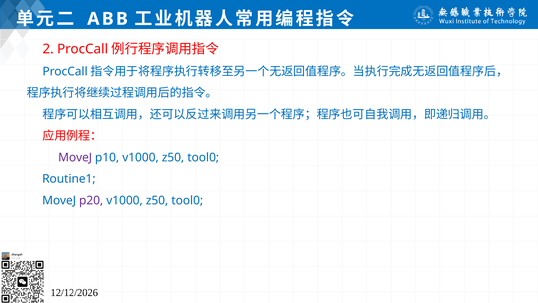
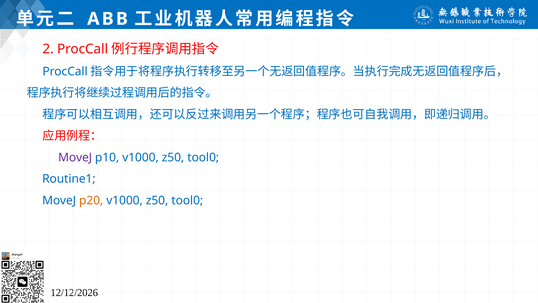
p20 colour: purple -> orange
